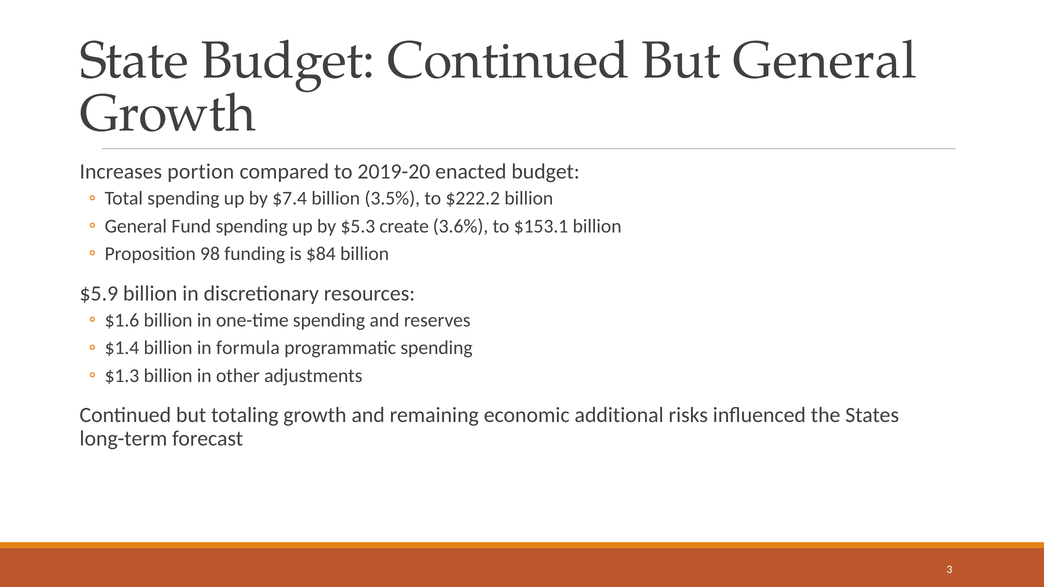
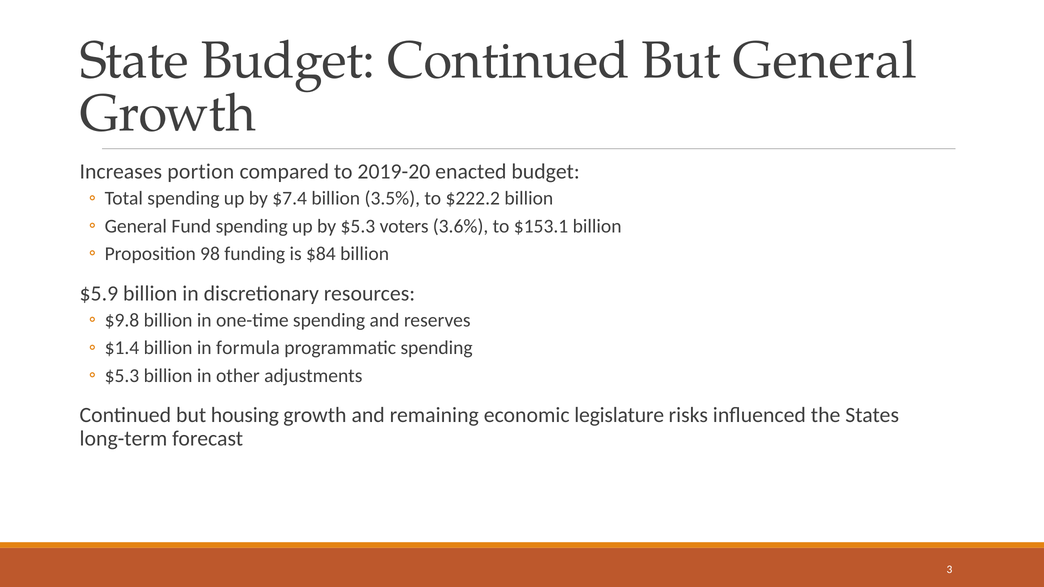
create: create -> voters
$1.6: $1.6 -> $9.8
$1.3 at (122, 376): $1.3 -> $5.3
totaling: totaling -> housing
additional: additional -> legislature
